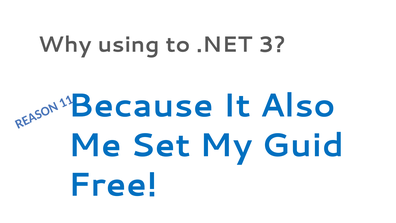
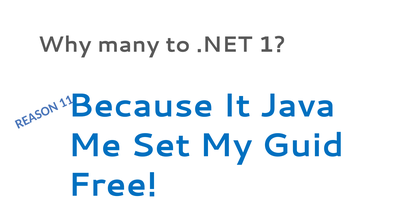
using: using -> many
.NET 3: 3 -> 1
Also: Also -> Java
